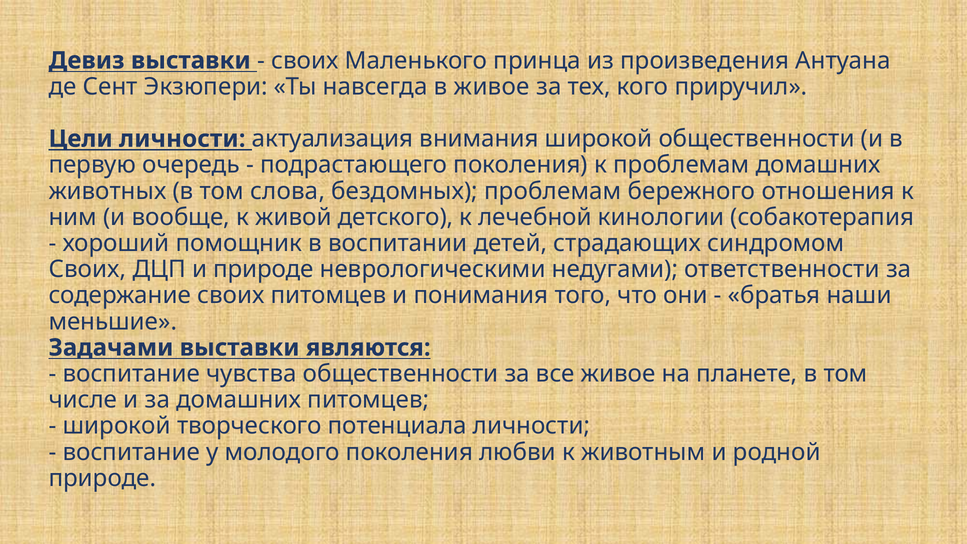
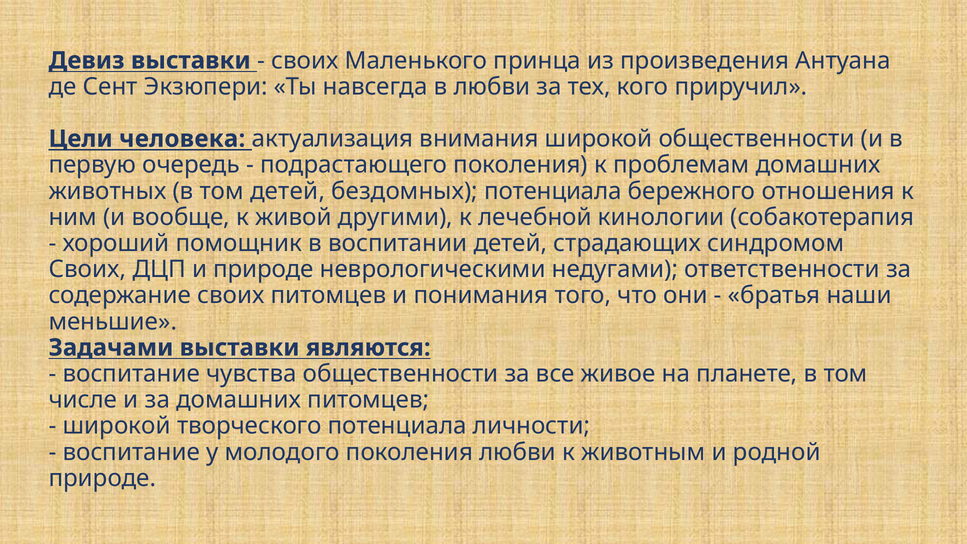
в живое: живое -> любви
Цели личности: личности -> человека
том слова: слова -> детей
бездомных проблемам: проблемам -> потенциала
детского: детского -> другими
